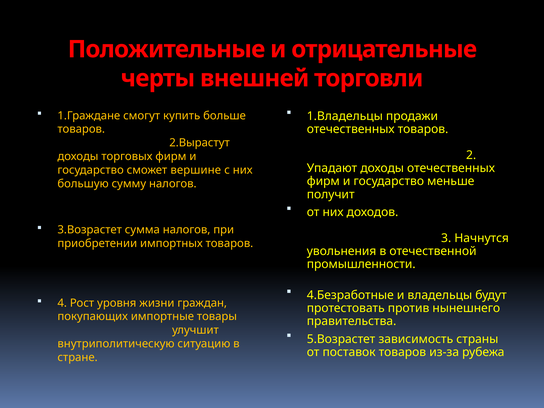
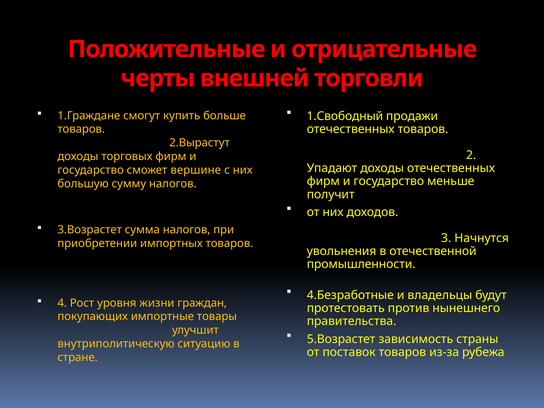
1.Владельцы: 1.Владельцы -> 1.Свободный
